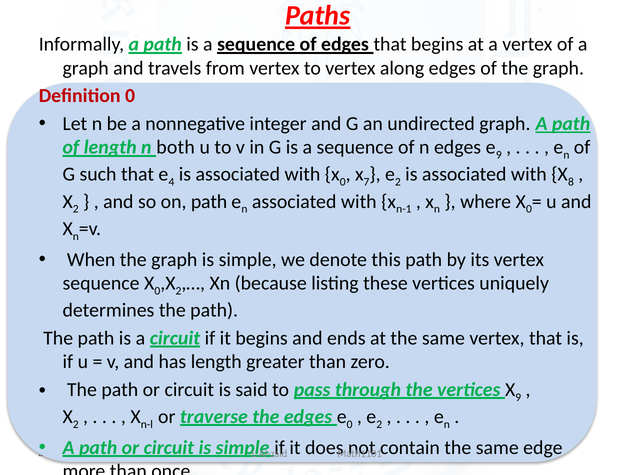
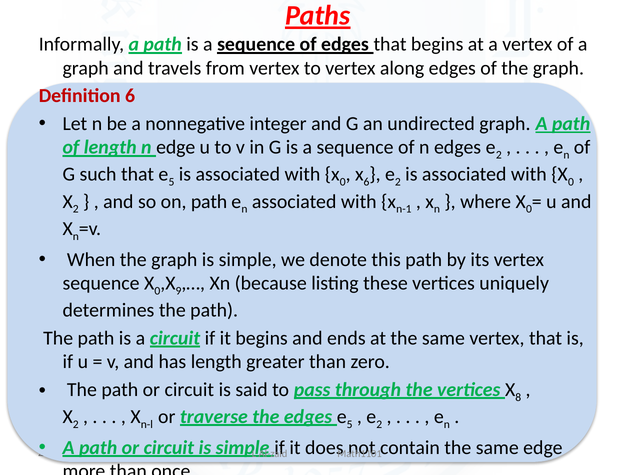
Definition 0: 0 -> 6
n both: both -> edge
9 at (499, 155): 9 -> 2
4 at (171, 182): 4 -> 5
7 at (367, 182): 7 -> 6
8 at (571, 182): 8 -> 0
2 at (179, 291): 2 -> 9
9 at (518, 398): 9 -> 8
0 at (350, 425): 0 -> 5
